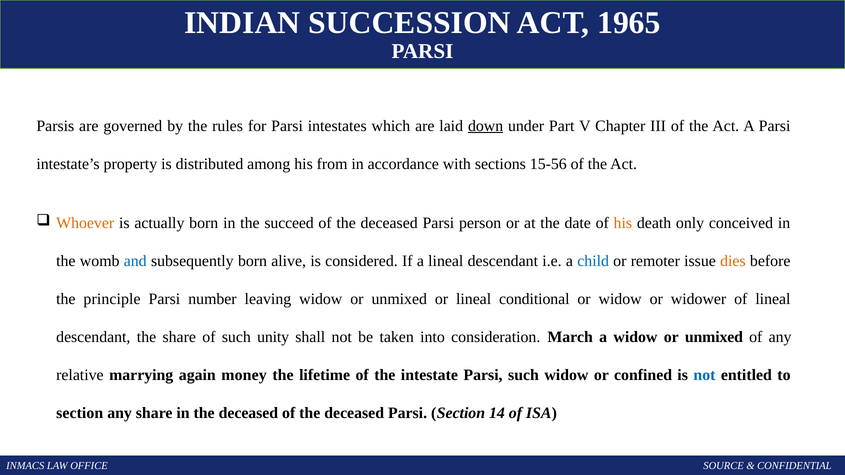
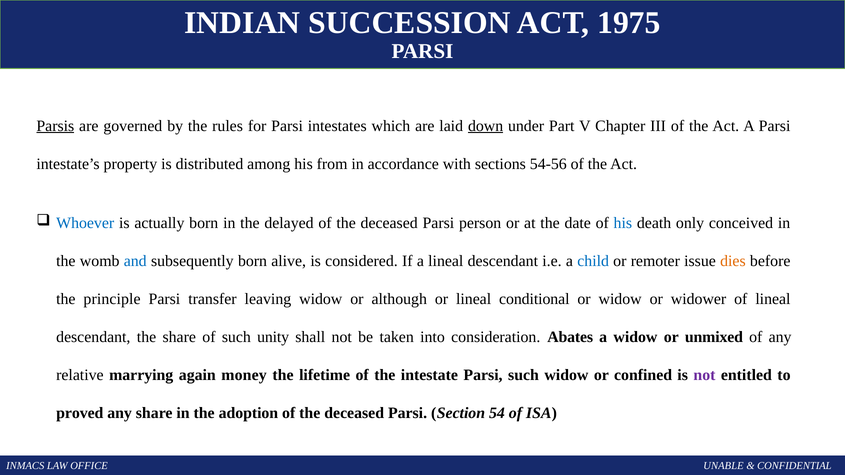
1965: 1965 -> 1975
Parsis underline: none -> present
15-56: 15-56 -> 54-56
Whoever colour: orange -> blue
succeed: succeed -> delayed
his at (623, 223) colour: orange -> blue
number: number -> transfer
leaving widow or unmixed: unmixed -> although
March: March -> Abates
not at (704, 375) colour: blue -> purple
section at (80, 413): section -> proved
in the deceased: deceased -> adoption
14: 14 -> 54
SOURCE: SOURCE -> UNABLE
